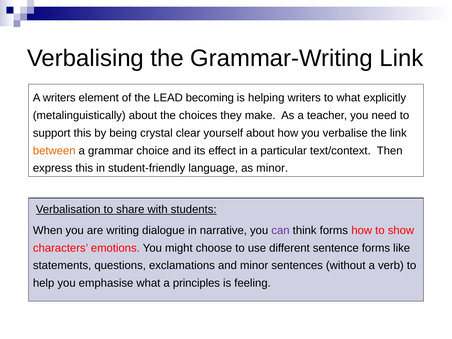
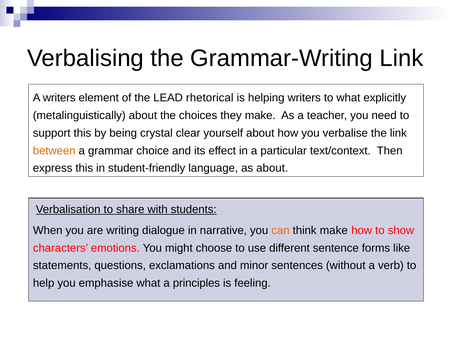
becoming: becoming -> rhetorical
as minor: minor -> about
can colour: purple -> orange
think forms: forms -> make
